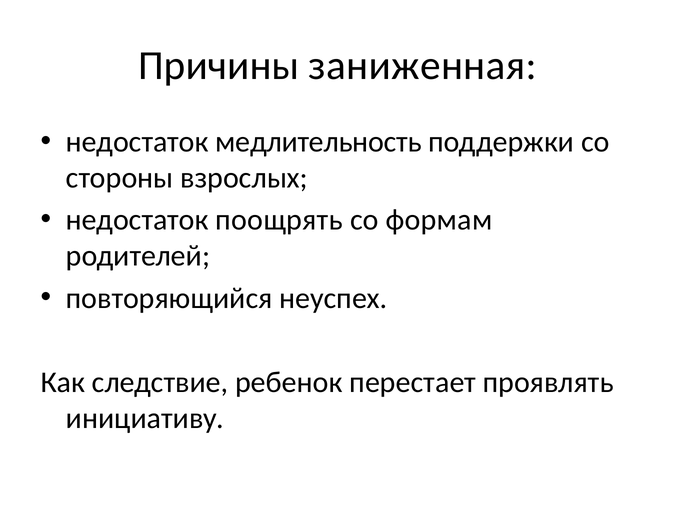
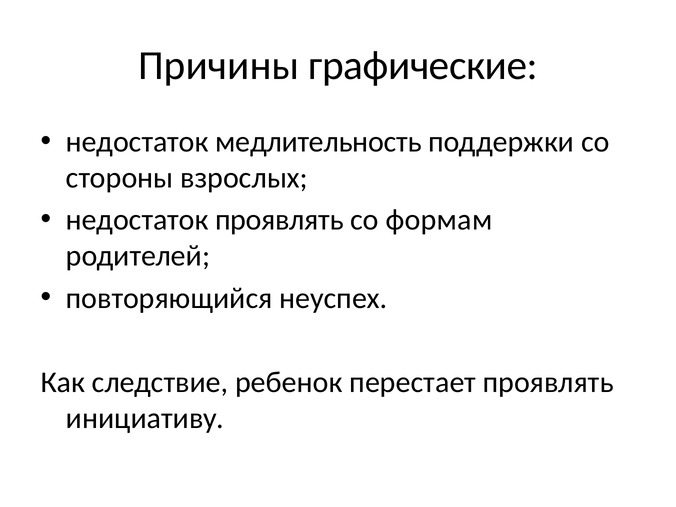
заниженная: заниженная -> графические
недостаток поощрять: поощрять -> проявлять
